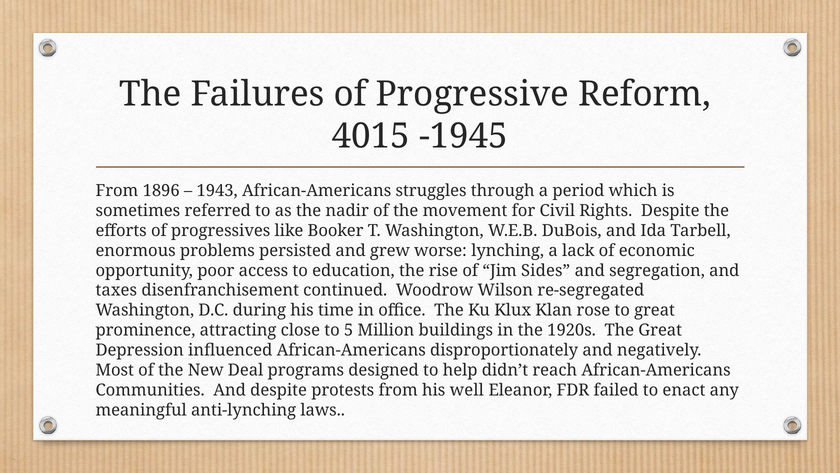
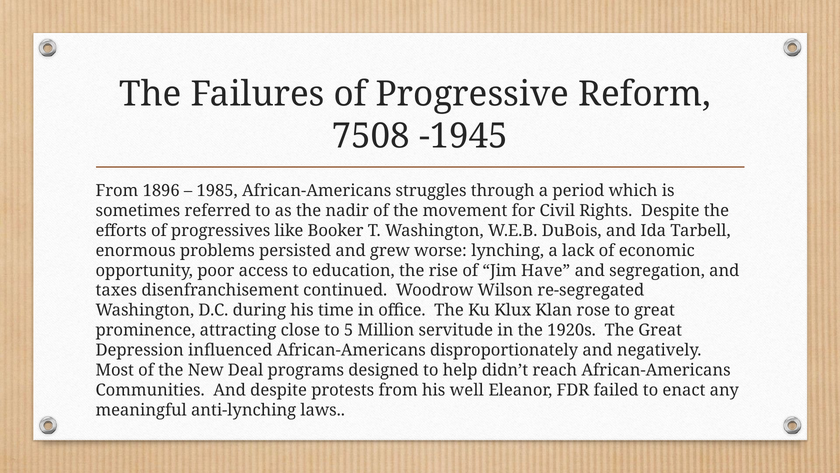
4015: 4015 -> 7508
1943: 1943 -> 1985
Sides: Sides -> Have
buildings: buildings -> servitude
